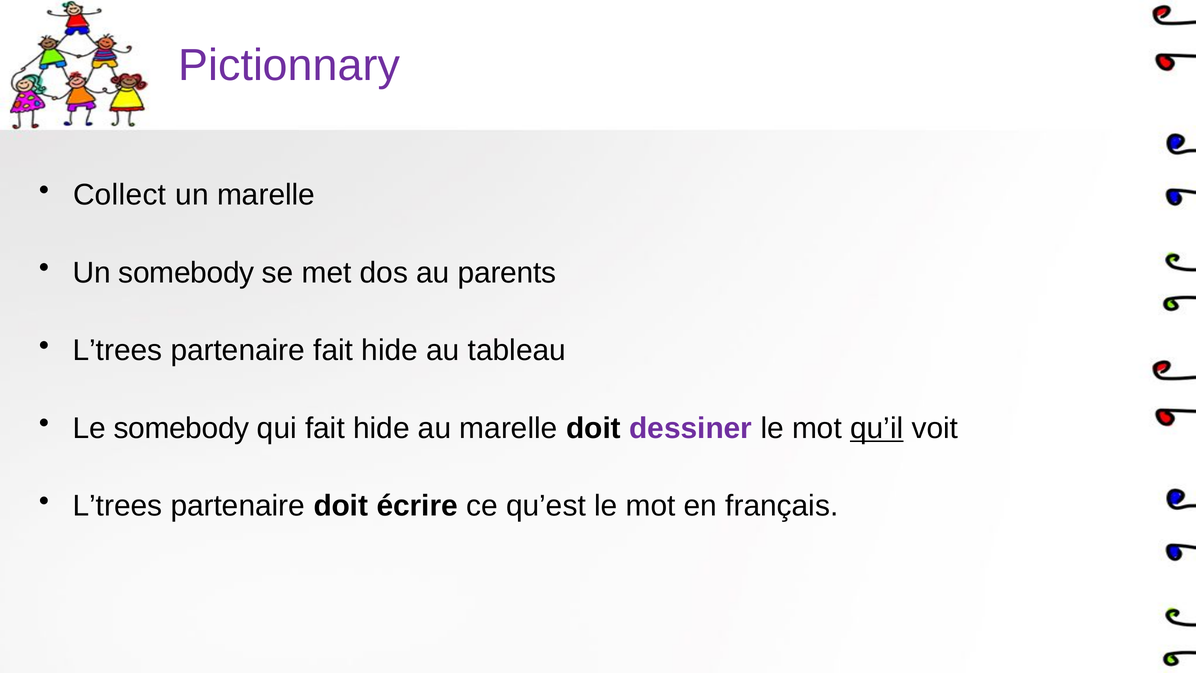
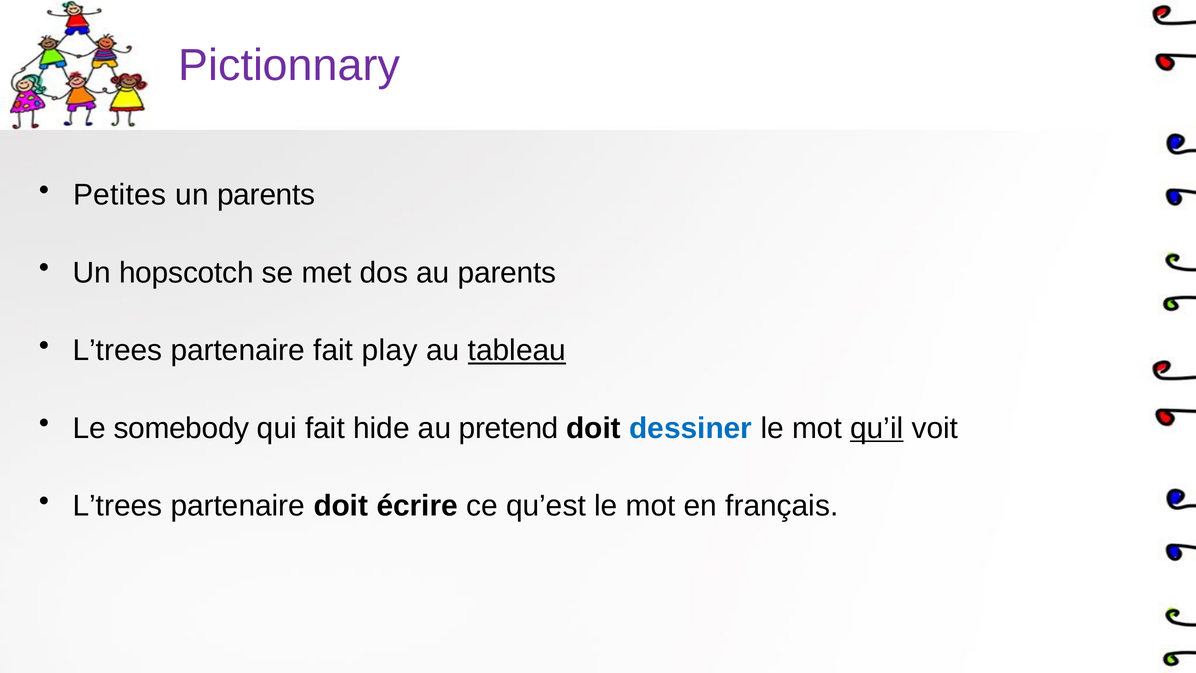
Collect: Collect -> Petites
un marelle: marelle -> parents
Un somebody: somebody -> hopscotch
partenaire fait hide: hide -> play
tableau underline: none -> present
au marelle: marelle -> pretend
dessiner colour: purple -> blue
